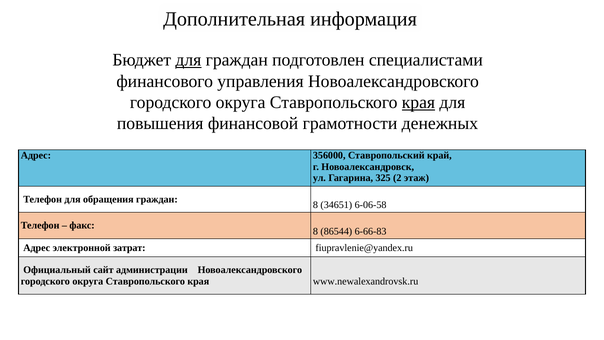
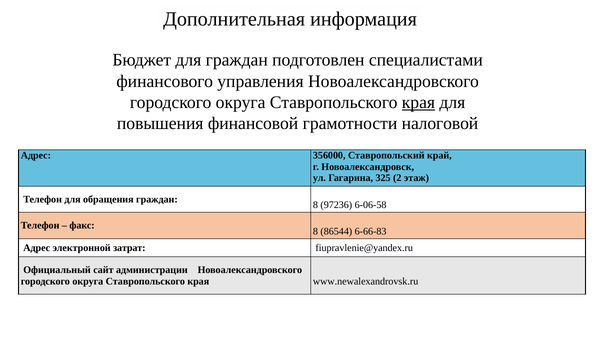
для at (188, 60) underline: present -> none
денежных: денежных -> налоговой
34651: 34651 -> 97236
